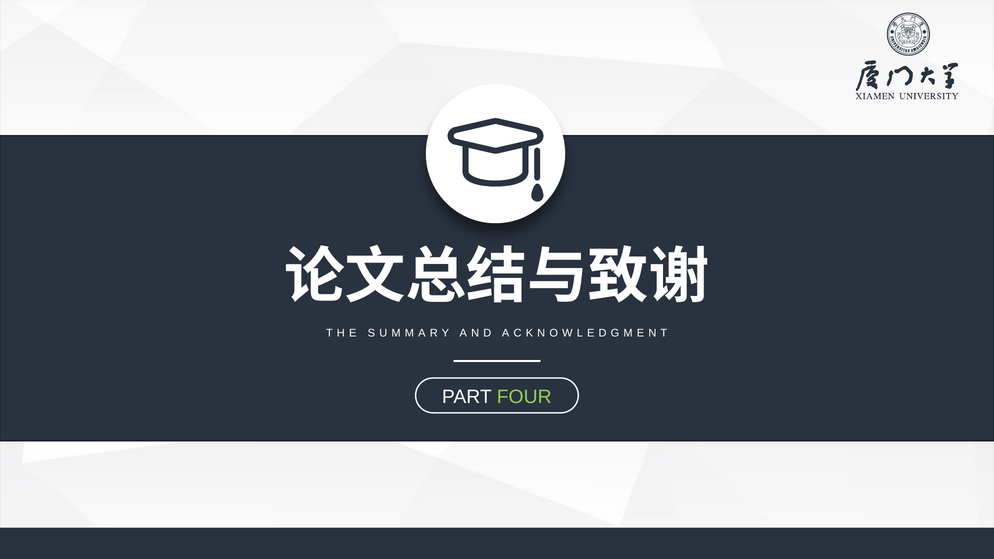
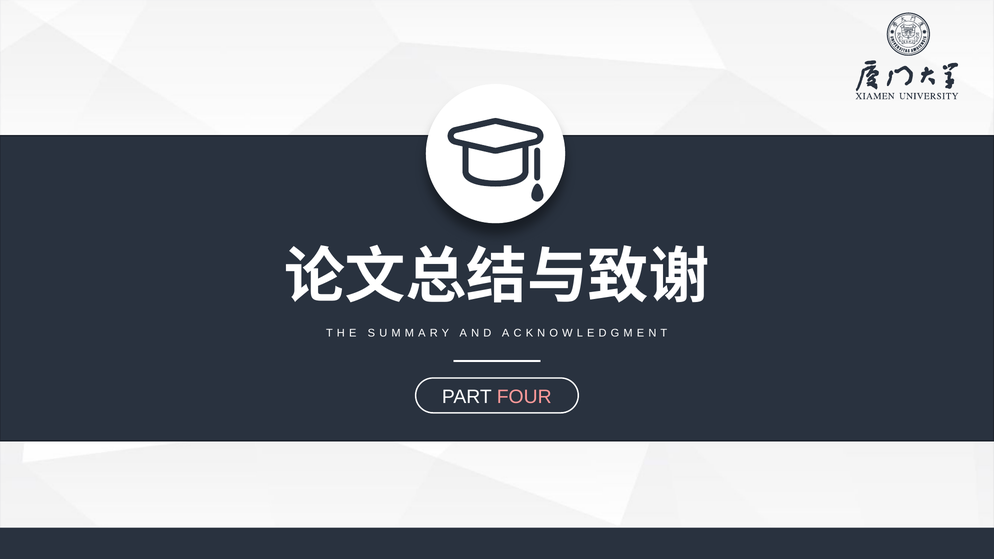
FOUR colour: light green -> pink
